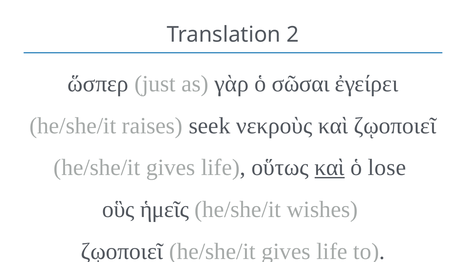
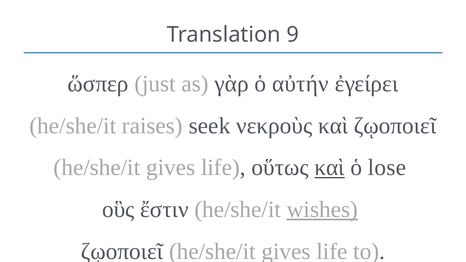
2: 2 -> 9
σῶσαι: σῶσαι -> αὐτήν
ἡμεῖς: ἡμεῖς -> ἔστιν
wishes underline: none -> present
